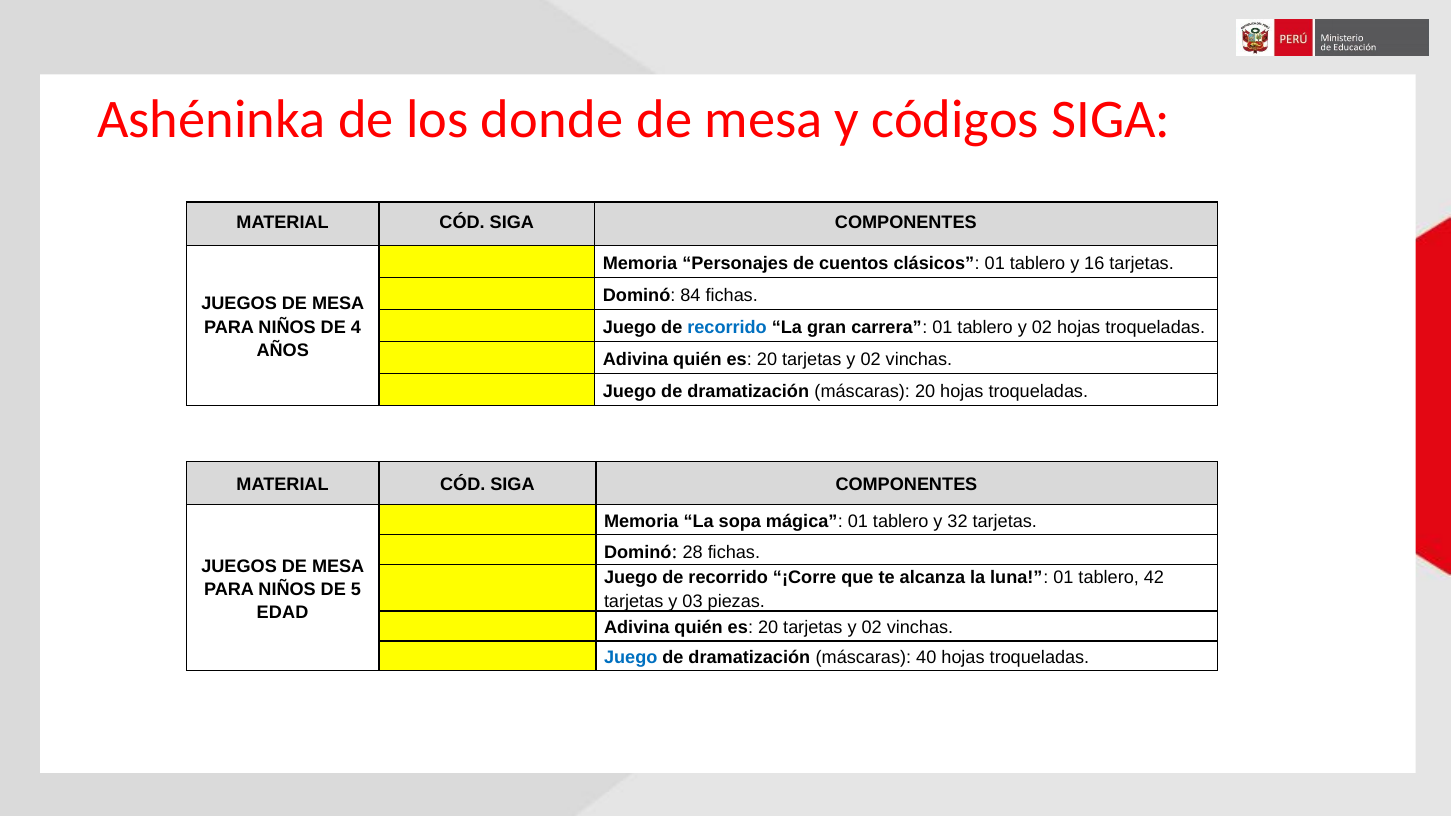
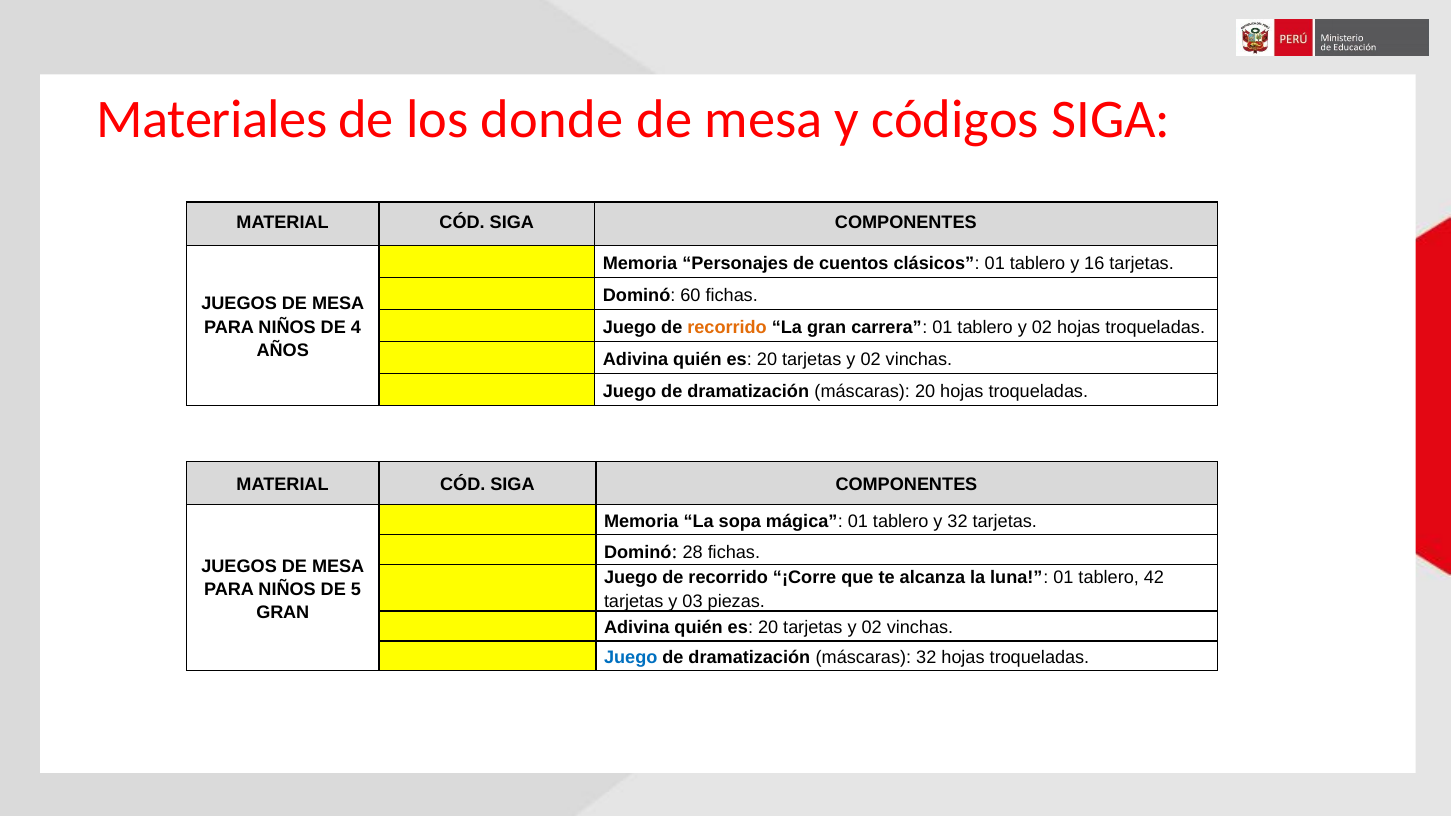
Ashéninka: Ashéninka -> Materiales
84: 84 -> 60
recorrido at (727, 327) colour: blue -> orange
EDAD at (283, 613): EDAD -> GRAN
máscaras 40: 40 -> 32
